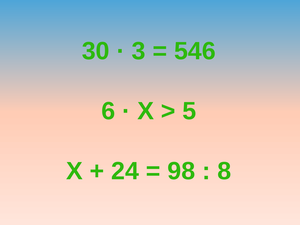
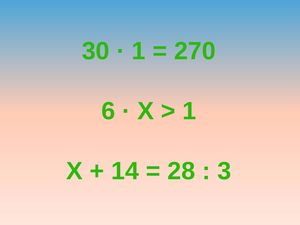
3 at (139, 51): 3 -> 1
546: 546 -> 270
5 at (189, 111): 5 -> 1
24: 24 -> 14
98: 98 -> 28
8: 8 -> 3
